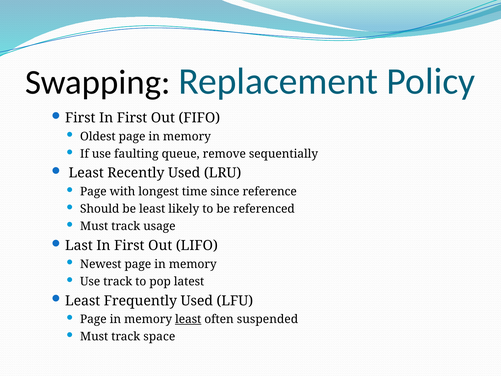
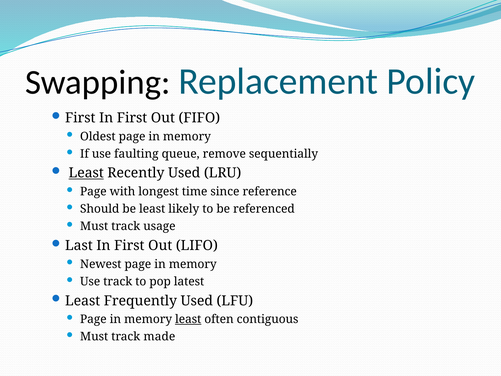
Least at (86, 173) underline: none -> present
suspended: suspended -> contiguous
space: space -> made
